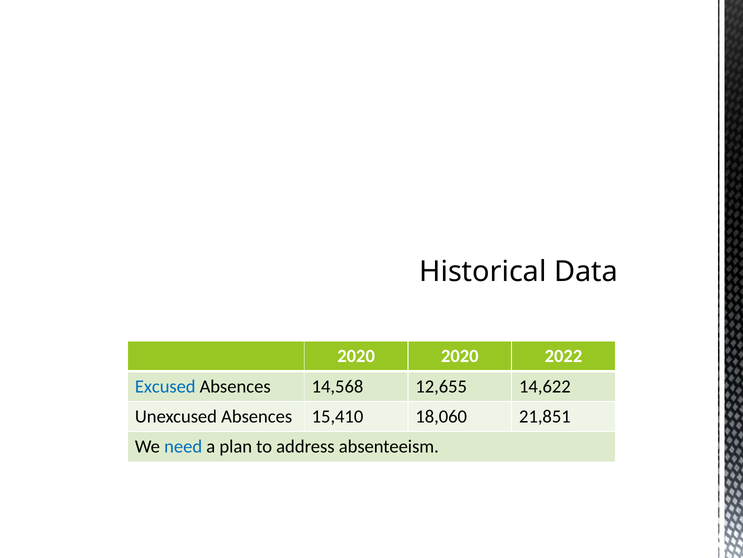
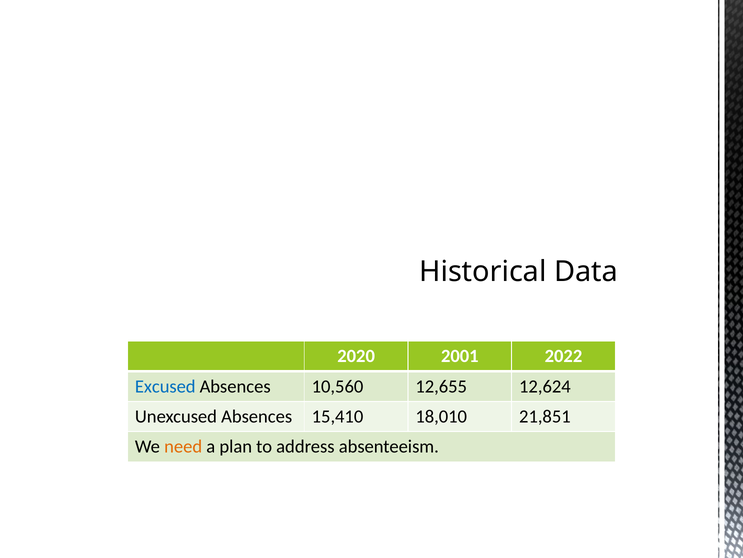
2020 2020: 2020 -> 2001
14,568: 14,568 -> 10,560
14,622: 14,622 -> 12,624
18,060: 18,060 -> 18,010
need colour: blue -> orange
